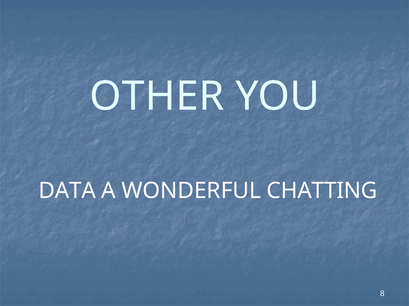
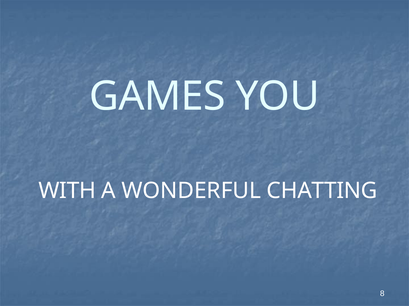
OTHER: OTHER -> GAMES
DATA: DATA -> WITH
